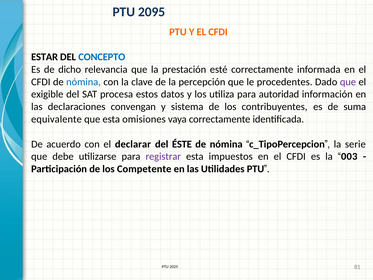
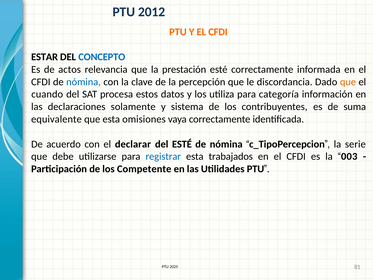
2095: 2095 -> 2012
dicho: dicho -> actos
procedentes: procedentes -> discordancia
que at (348, 82) colour: purple -> orange
exigible: exigible -> cuando
autoridad: autoridad -> categoría
convengan: convengan -> solamente
del ÉSTE: ÉSTE -> ESTÉ
registrar colour: purple -> blue
impuestos: impuestos -> trabajados
